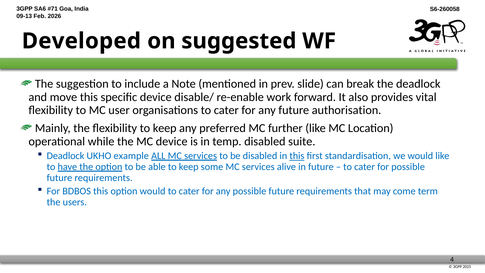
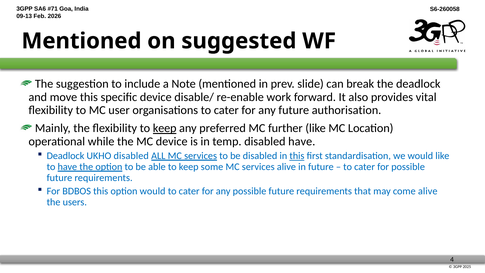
Developed at (81, 41): Developed -> Mentioned
keep at (165, 128) underline: none -> present
disabled suite: suite -> have
UKHO example: example -> disabled
come term: term -> alive
